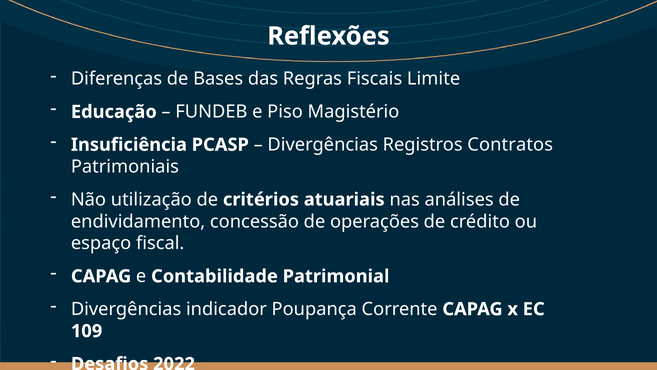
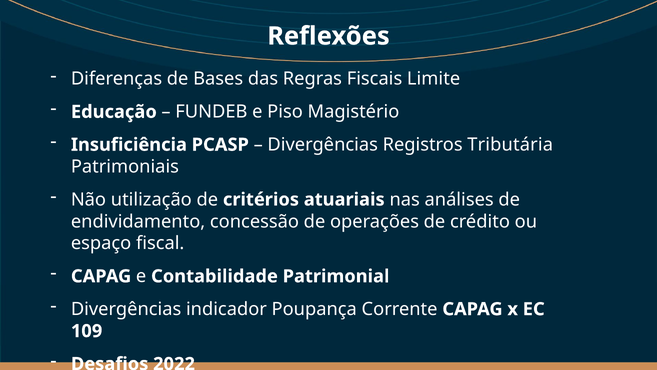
Contratos: Contratos -> Tributária
